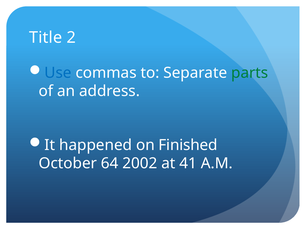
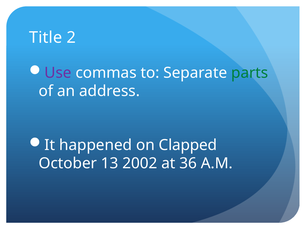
Use colour: blue -> purple
Finished: Finished -> Clapped
64: 64 -> 13
41: 41 -> 36
